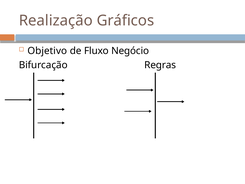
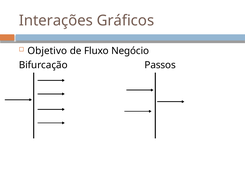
Realização: Realização -> Interações
Regras: Regras -> Passos
